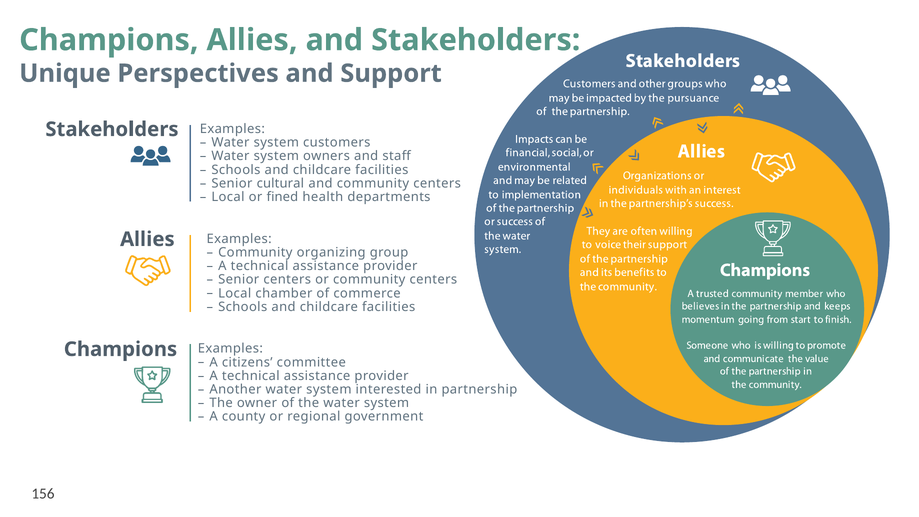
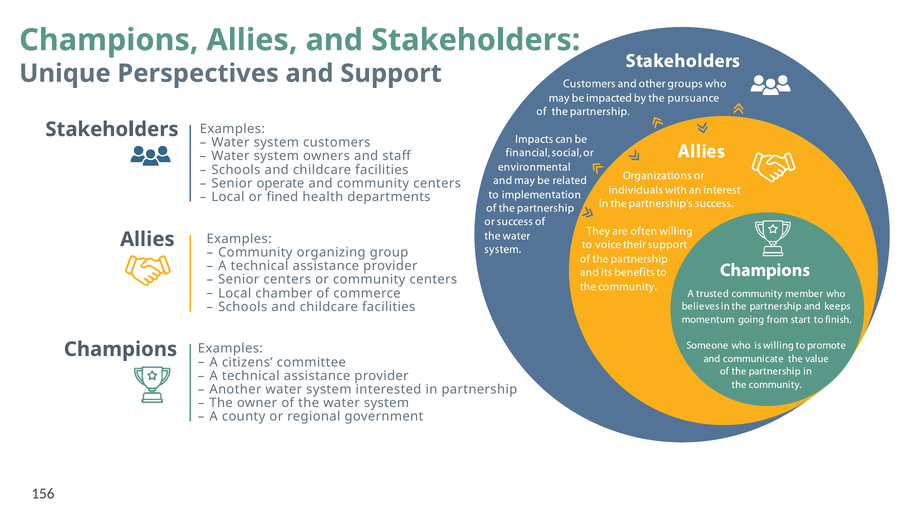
cultural: cultural -> operate
